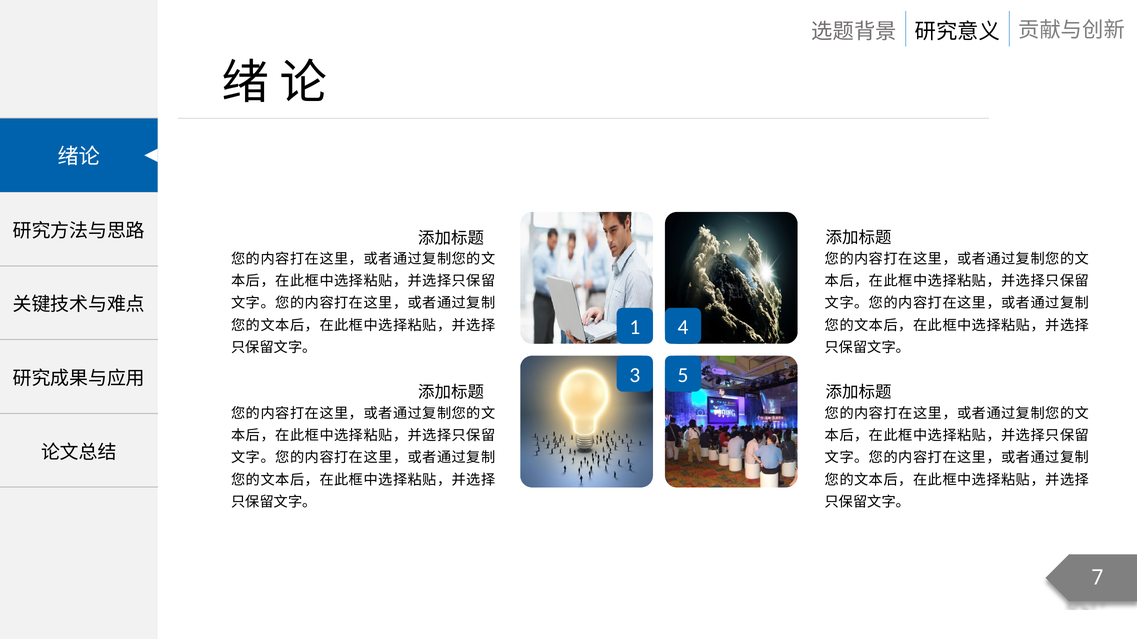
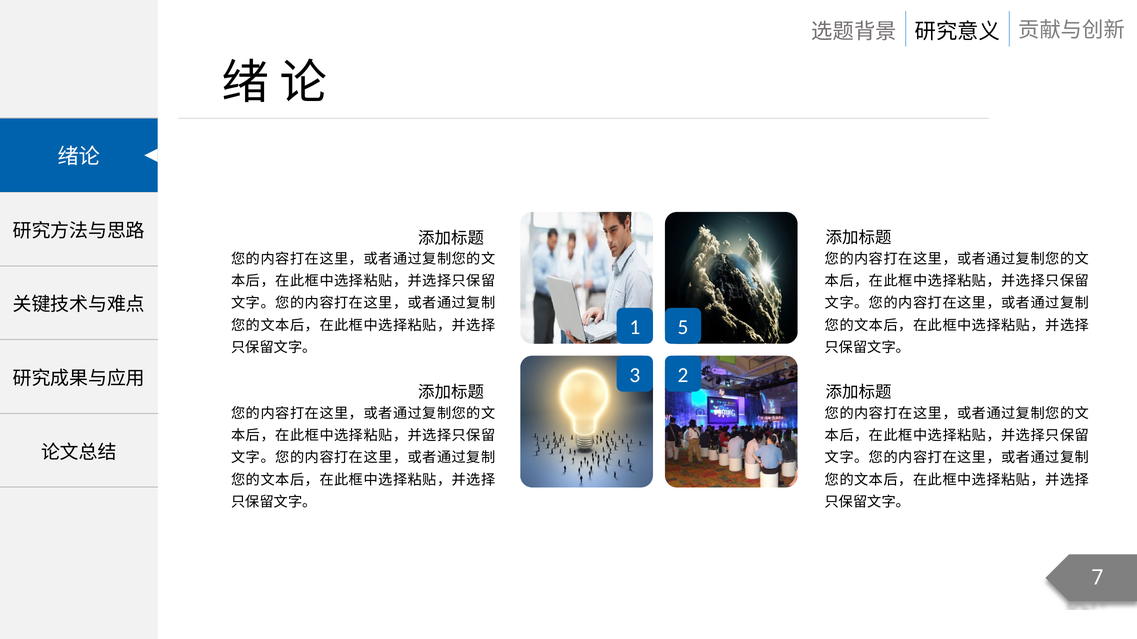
4: 4 -> 5
5: 5 -> 2
